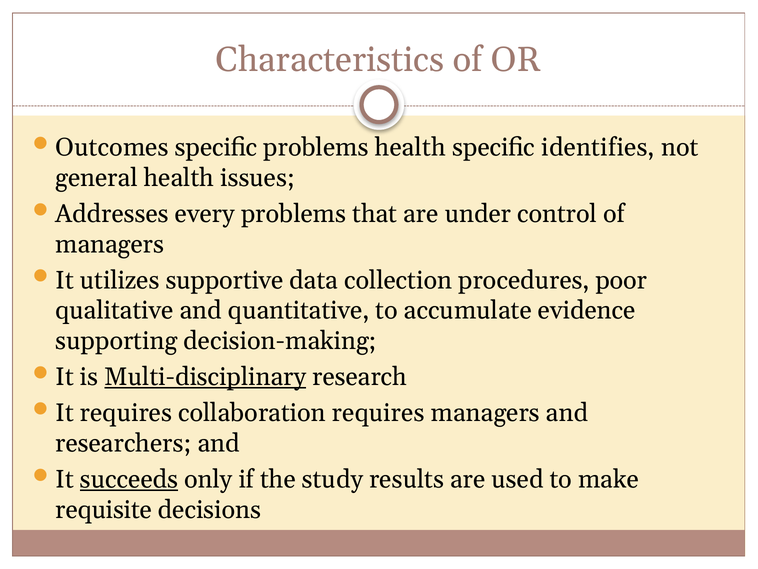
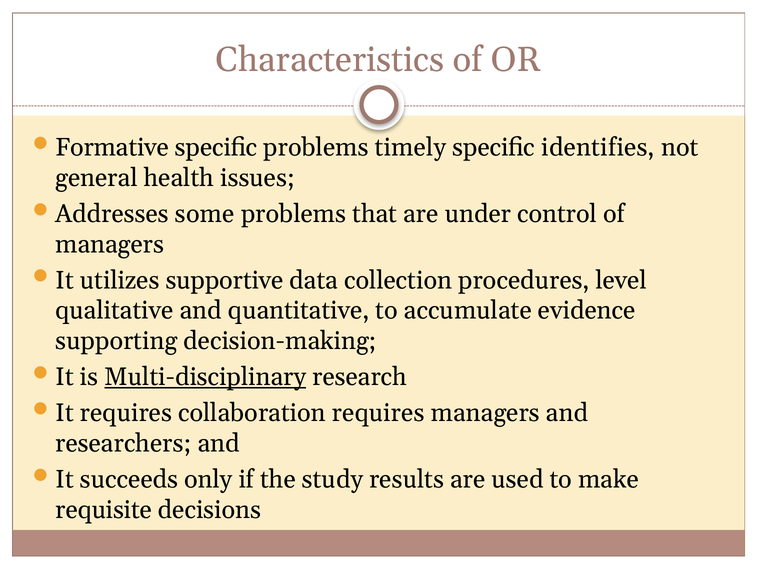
Outcomes: Outcomes -> Formative
problems health: health -> timely
every: every -> some
poor: poor -> level
succeeds underline: present -> none
